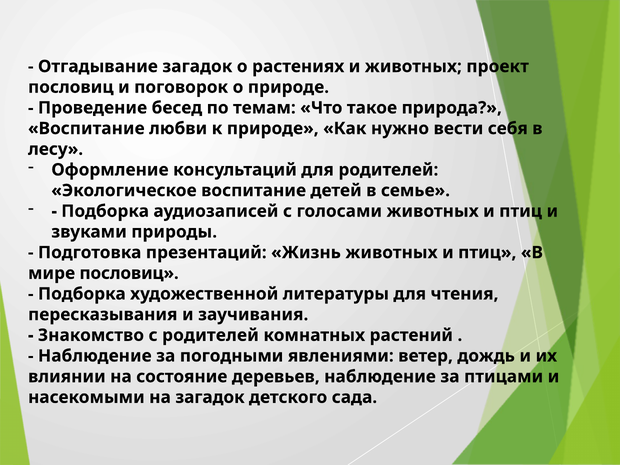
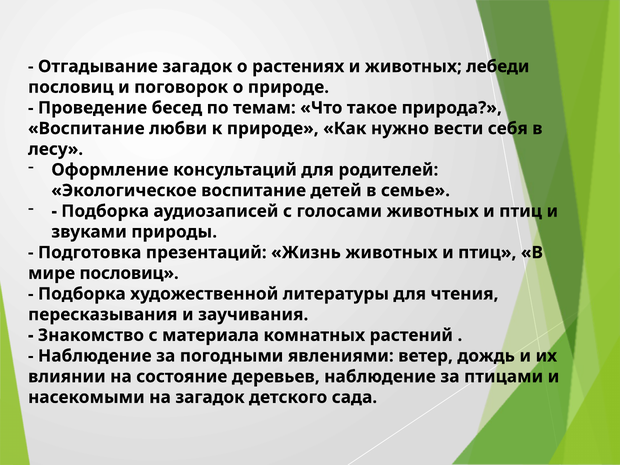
проект: проект -> лебеди
с родителей: родителей -> материала
